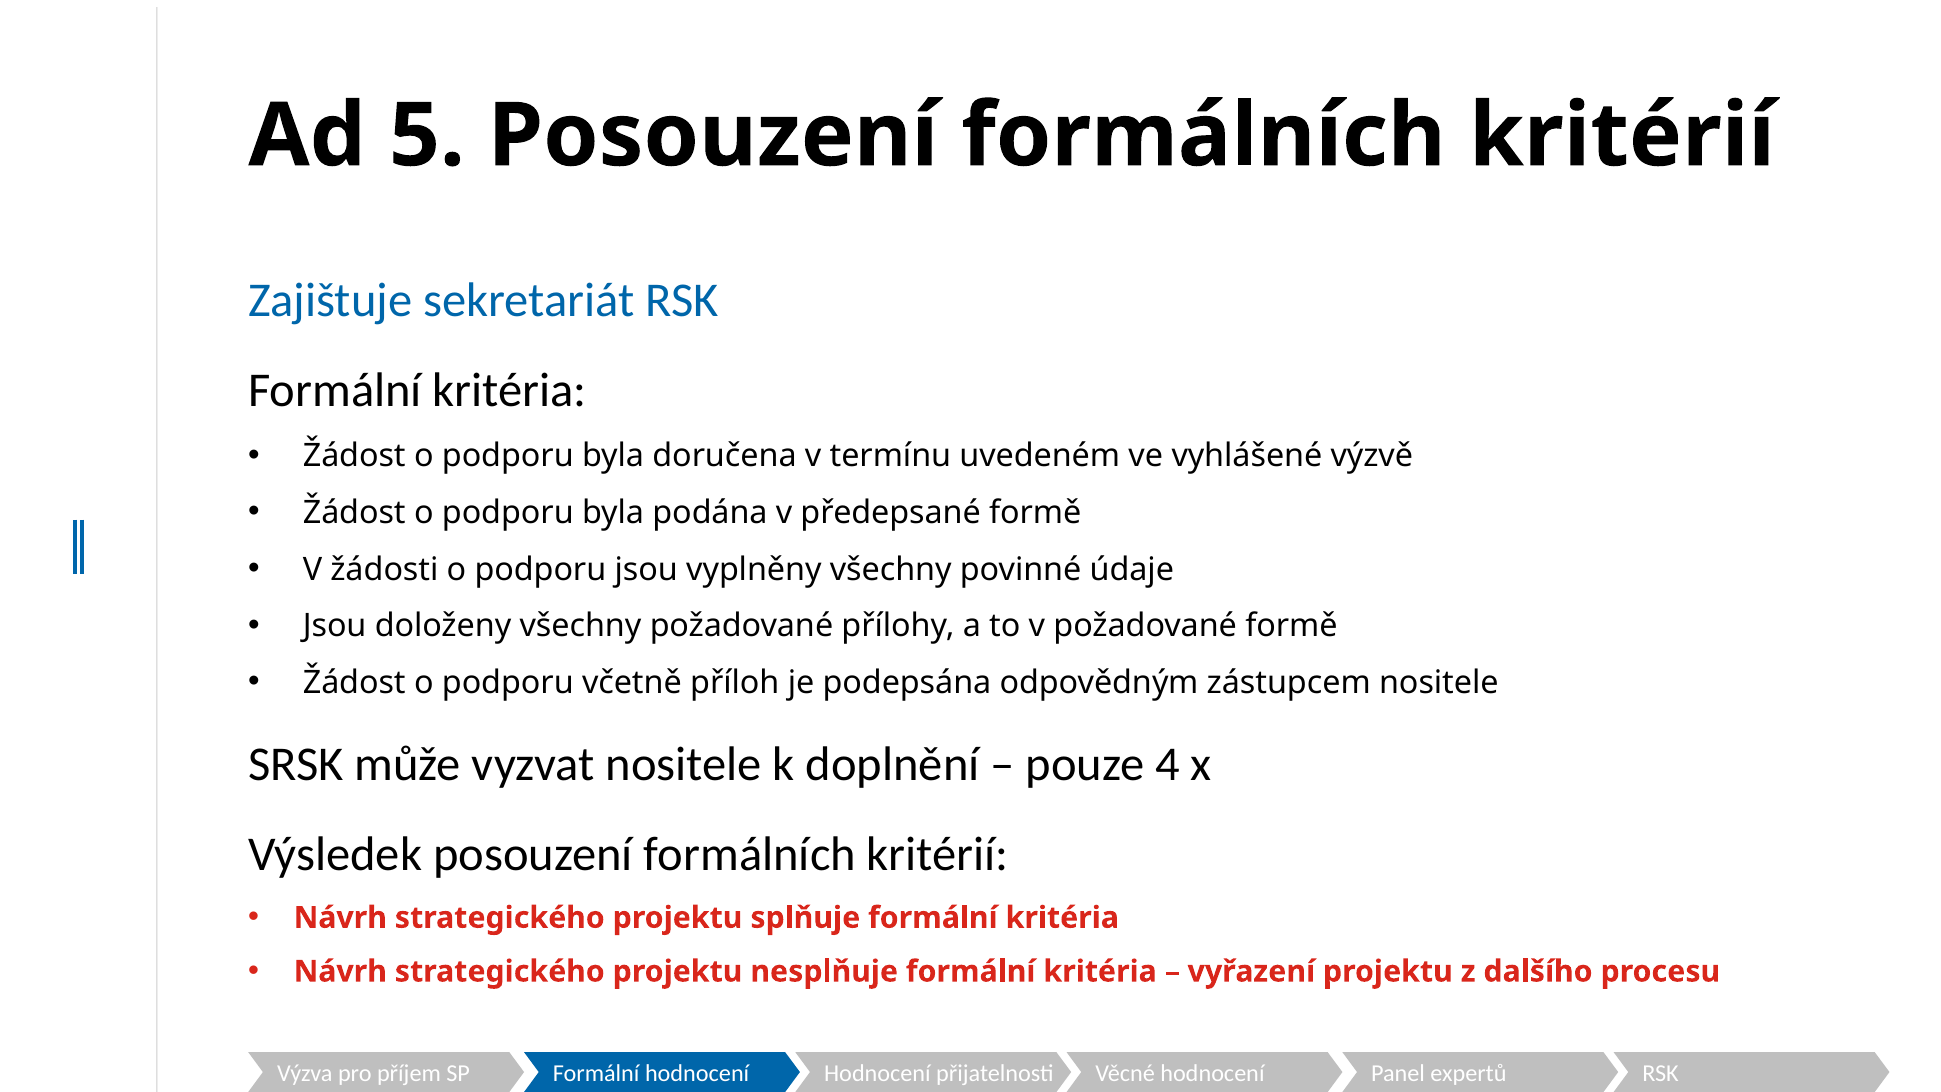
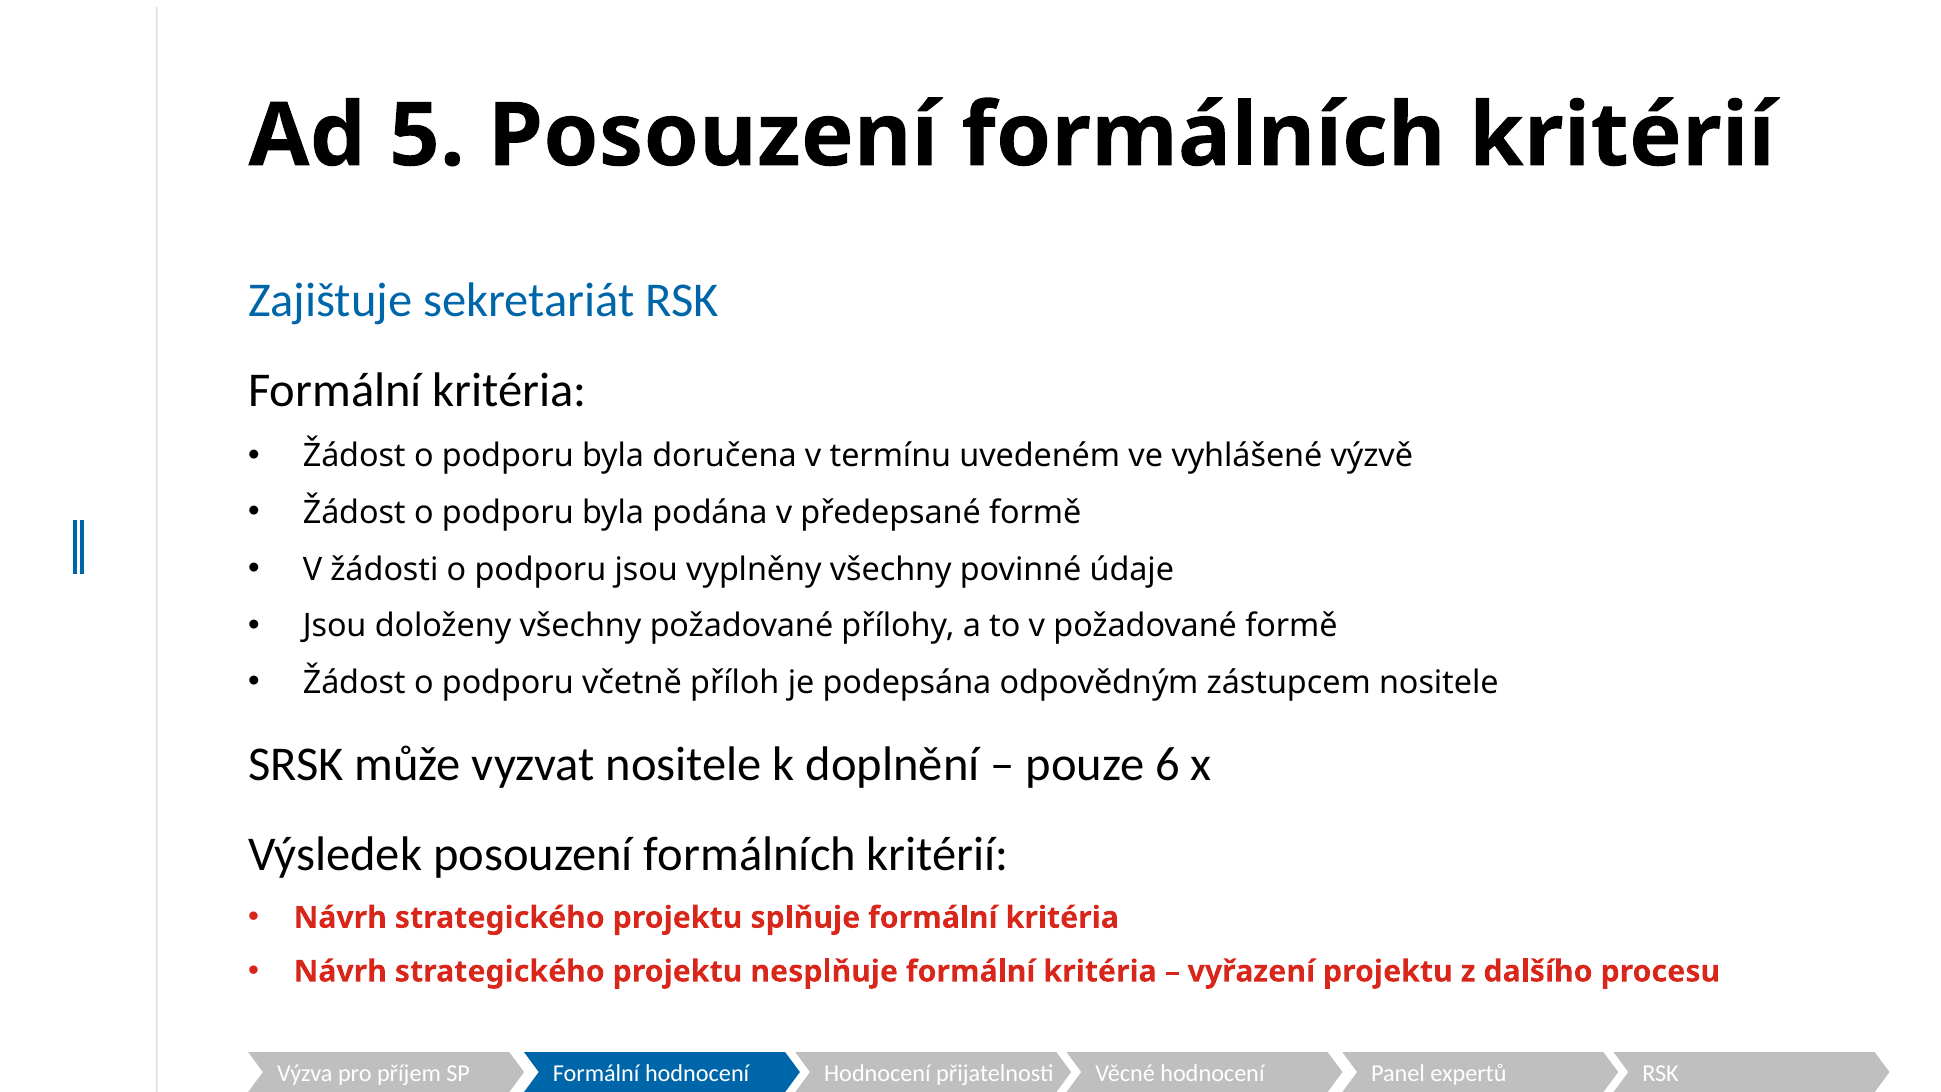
4: 4 -> 6
